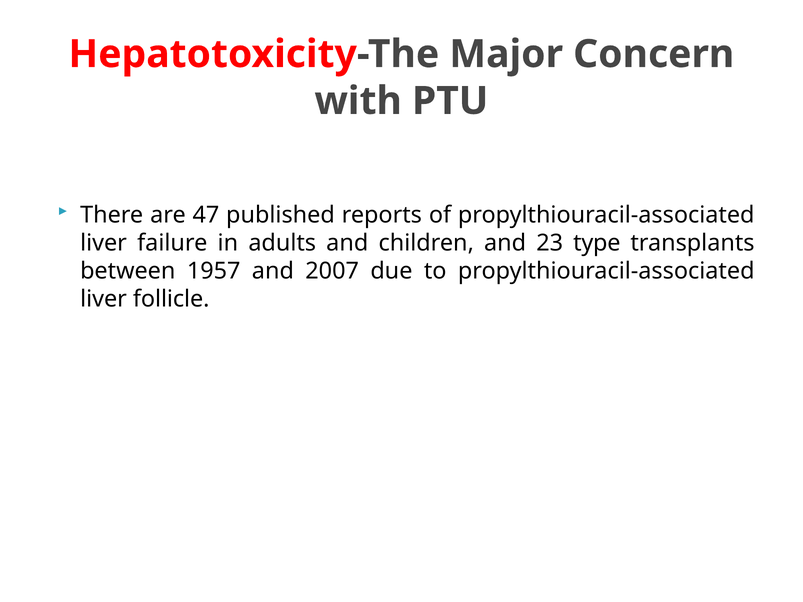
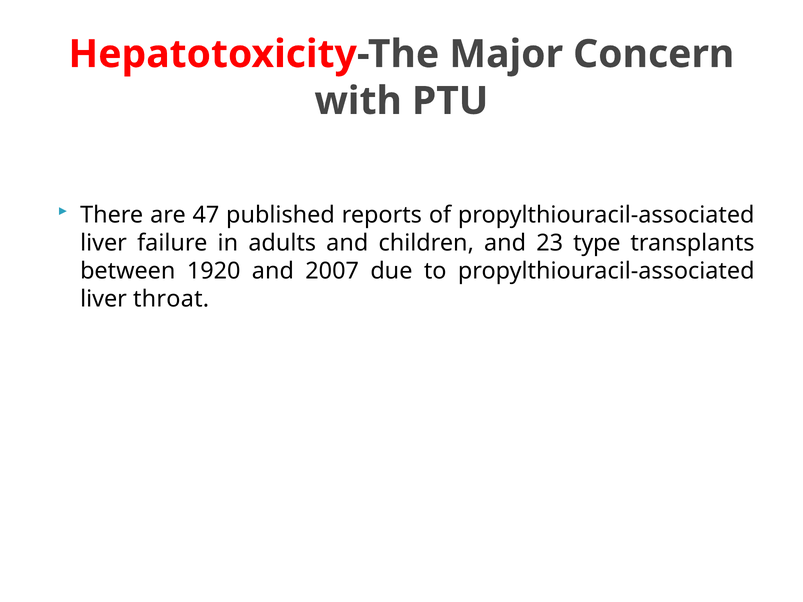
1957: 1957 -> 1920
follicle: follicle -> throat
